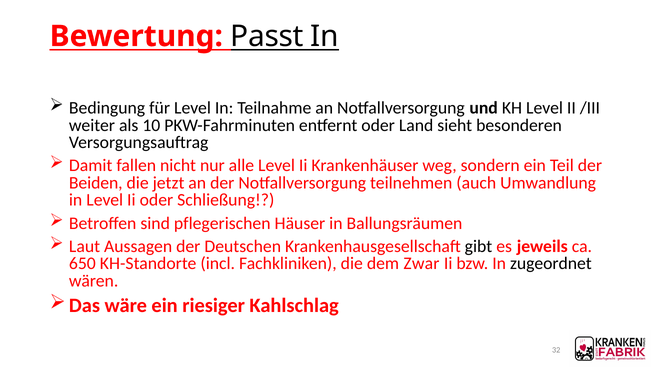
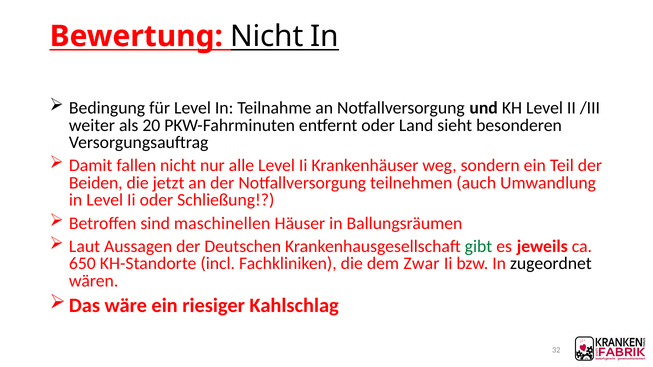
Bewertung Passt: Passt -> Nicht
10: 10 -> 20
pflegerischen: pflegerischen -> maschinellen
gibt colour: black -> green
